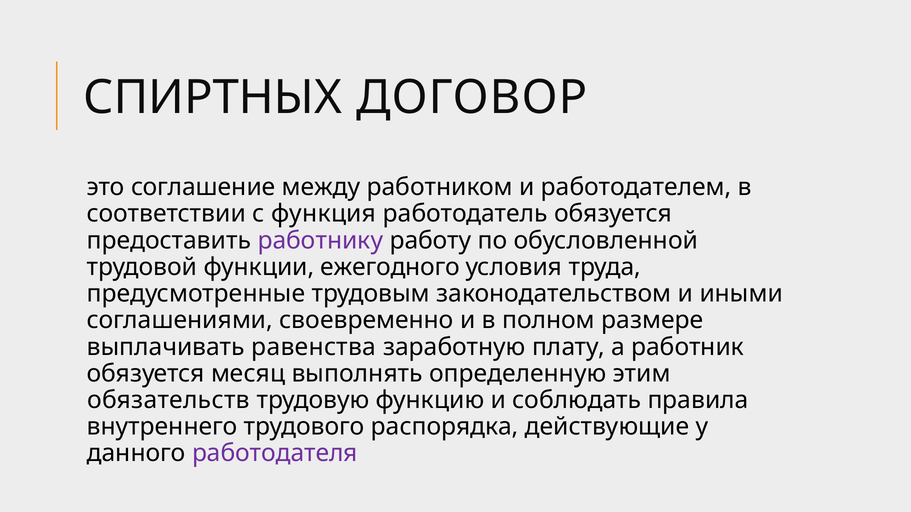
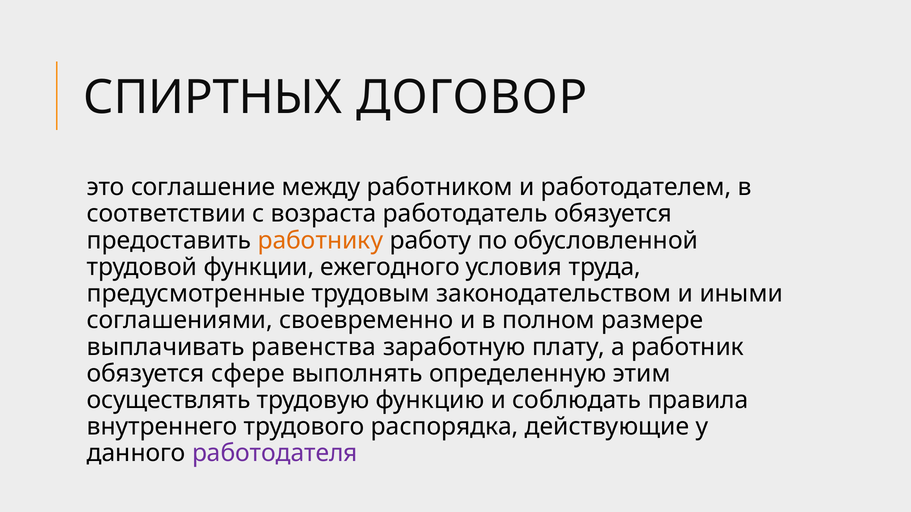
функция: функция -> возраста
работнику colour: purple -> orange
месяц: месяц -> сфере
обязательств: обязательств -> осуществлять
